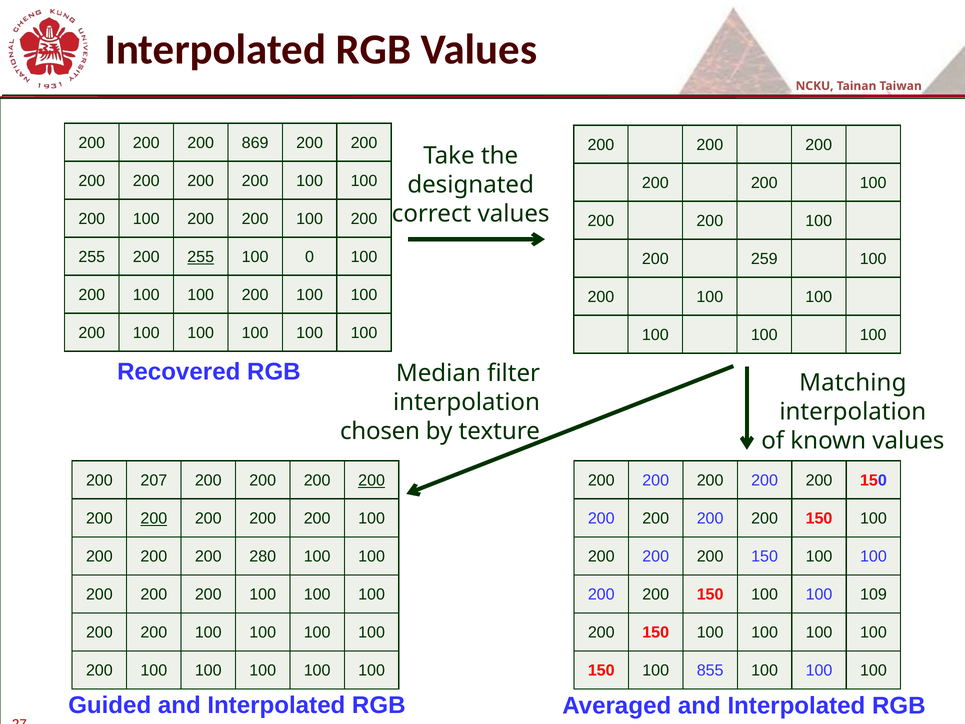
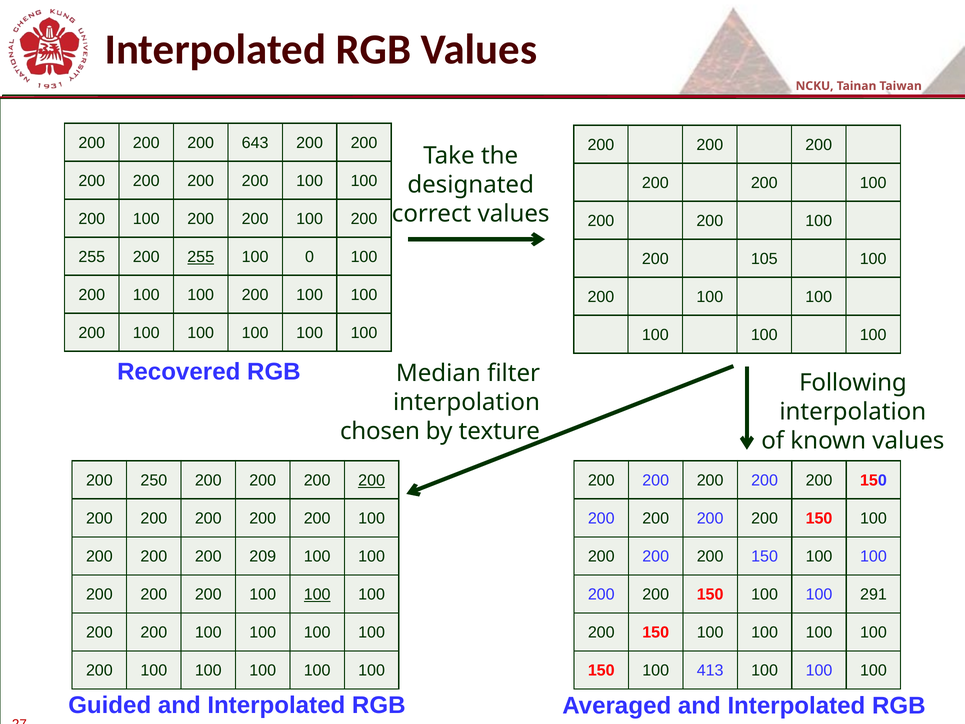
869: 869 -> 643
259: 259 -> 105
Matching: Matching -> Following
207: 207 -> 250
200 at (154, 518) underline: present -> none
280: 280 -> 209
100 at (317, 594) underline: none -> present
109: 109 -> 291
855: 855 -> 413
